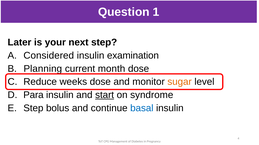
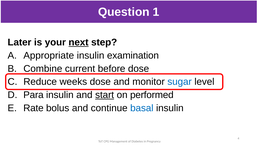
next underline: none -> present
Considered: Considered -> Appropriate
Planning: Planning -> Combine
month: month -> before
sugar colour: orange -> blue
syndrome: syndrome -> performed
Step at (33, 109): Step -> Rate
